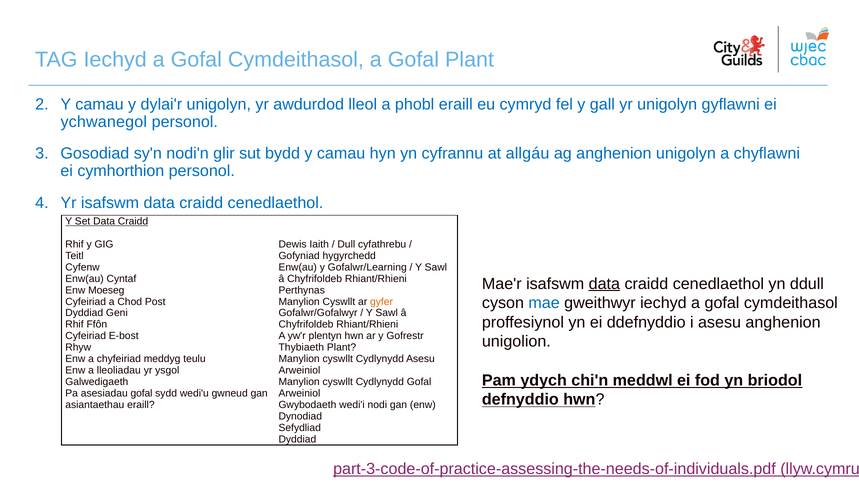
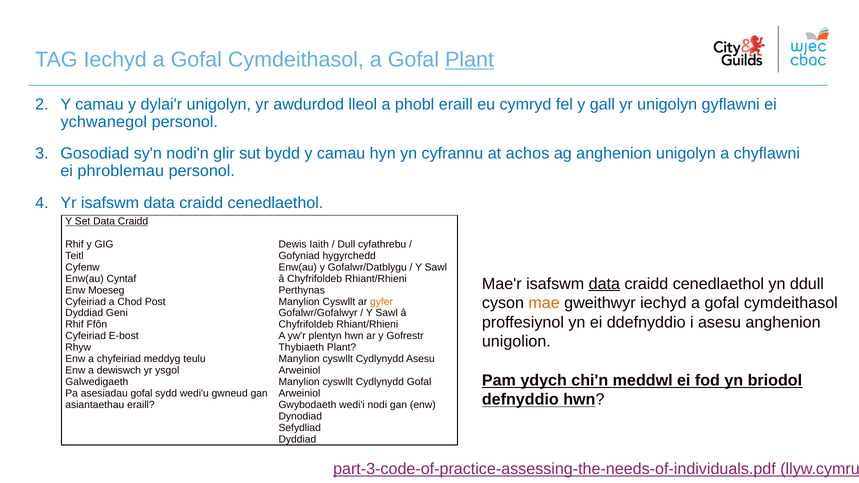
Plant at (470, 60) underline: none -> present
allgáu: allgáu -> achos
cymhorthion: cymhorthion -> phroblemau
Gofalwr/Learning: Gofalwr/Learning -> Gofalwr/Datblygu
mae colour: blue -> orange
lleoliadau: lleoliadau -> dewiswch
